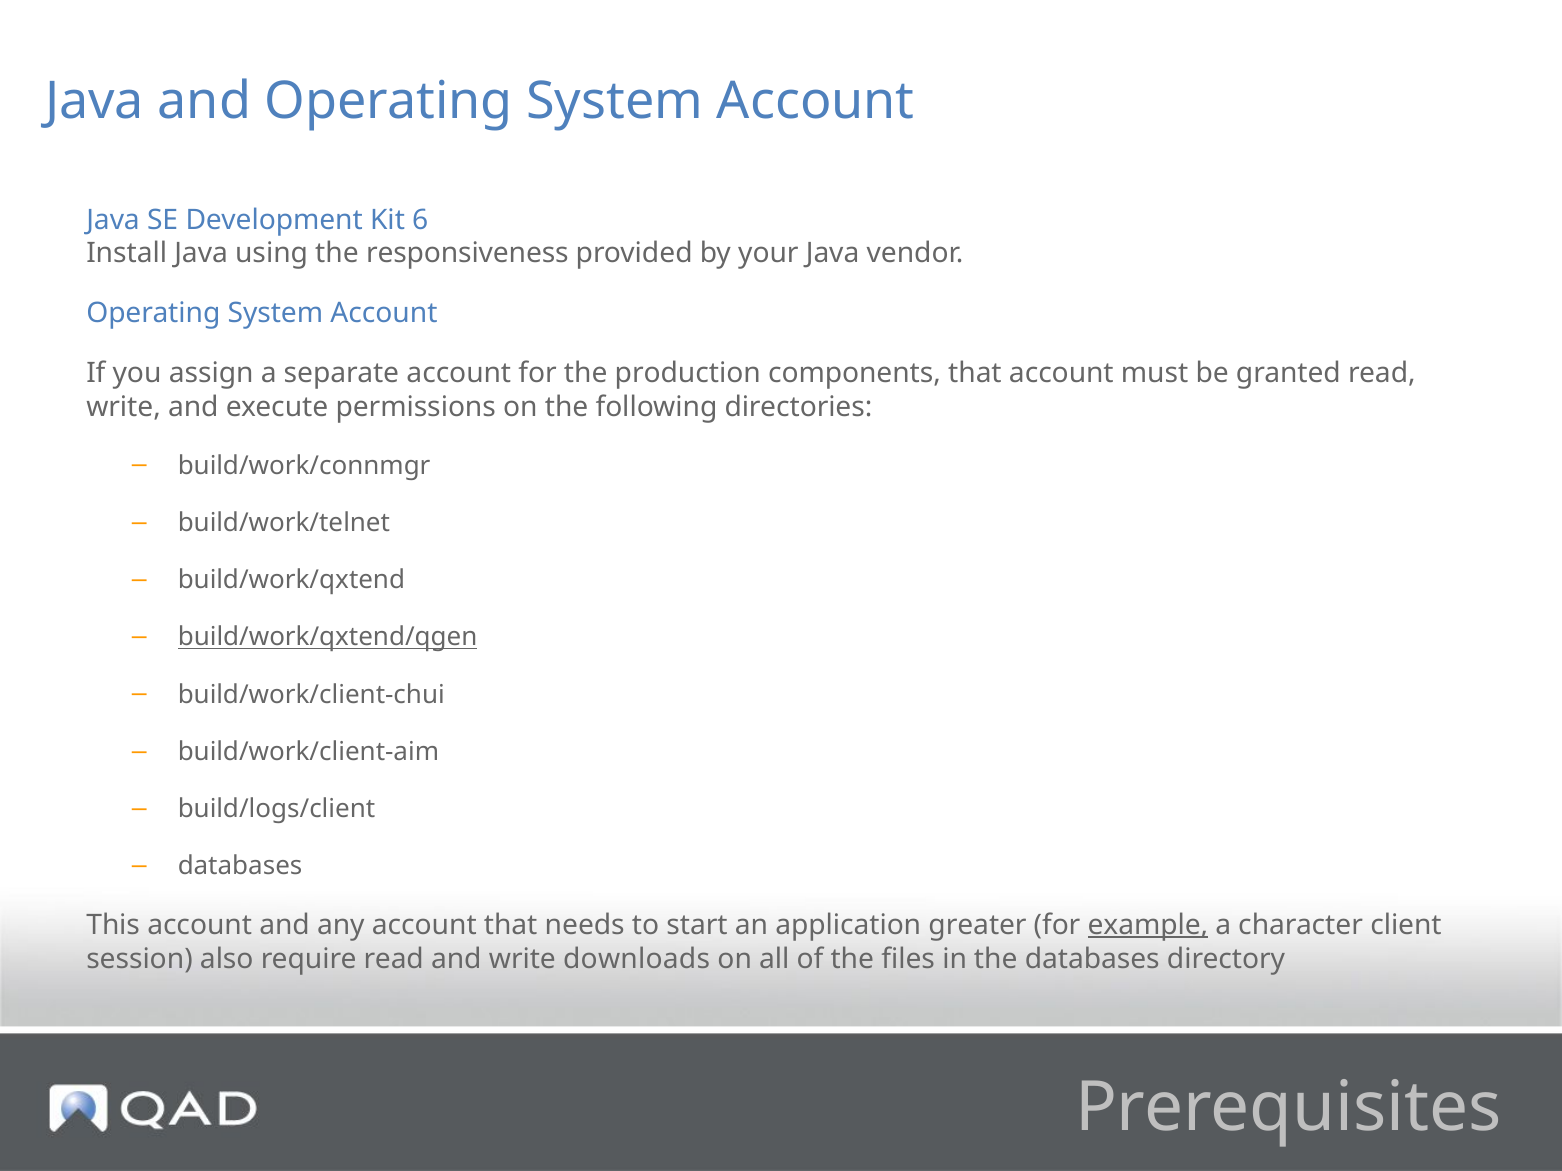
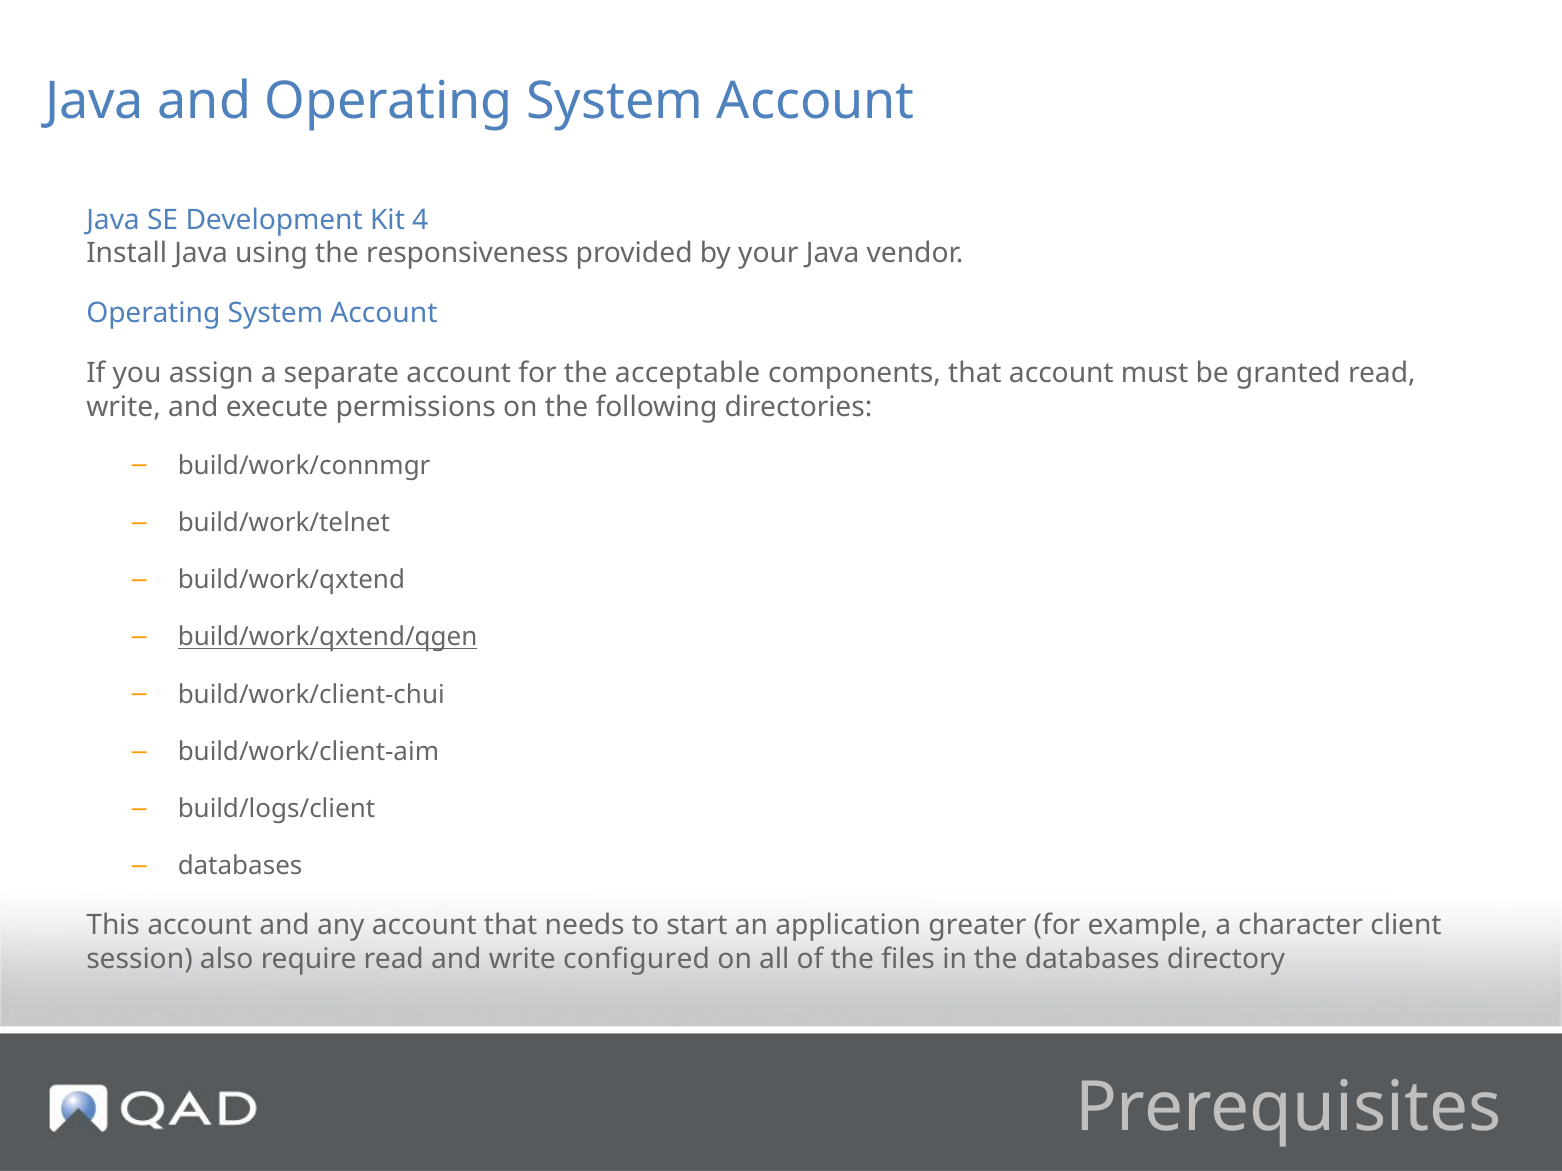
6: 6 -> 4
production: production -> acceptable
example underline: present -> none
downloads: downloads -> configured
